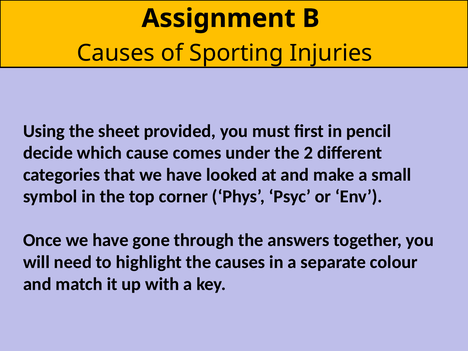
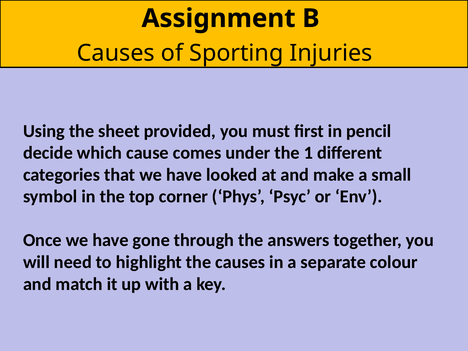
2: 2 -> 1
